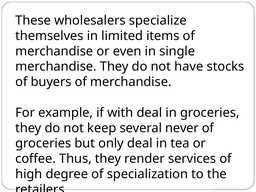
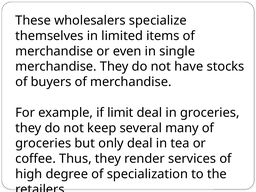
with: with -> limit
never: never -> many
